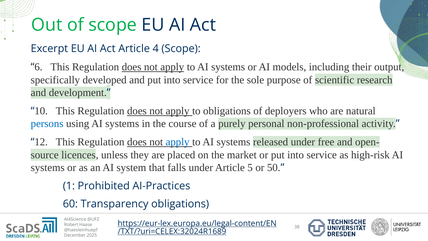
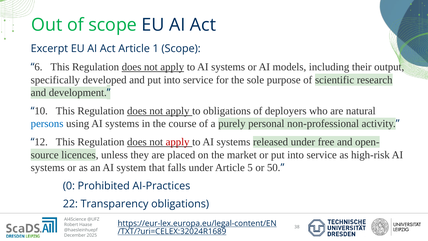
4: 4 -> 1
apply at (178, 142) colour: blue -> red
1: 1 -> 0
60: 60 -> 22
